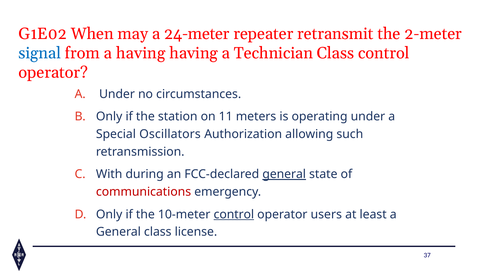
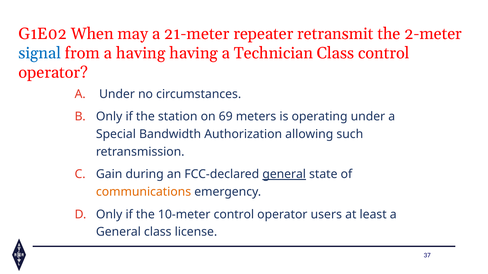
24-meter: 24-meter -> 21-meter
11: 11 -> 69
Oscillators: Oscillators -> Bandwidth
With: With -> Gain
communications colour: red -> orange
control at (234, 215) underline: present -> none
